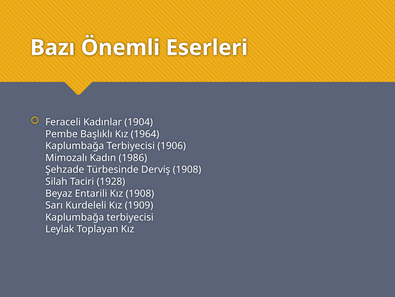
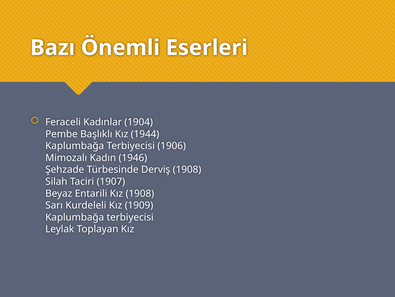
1964: 1964 -> 1944
1986: 1986 -> 1946
1928: 1928 -> 1907
